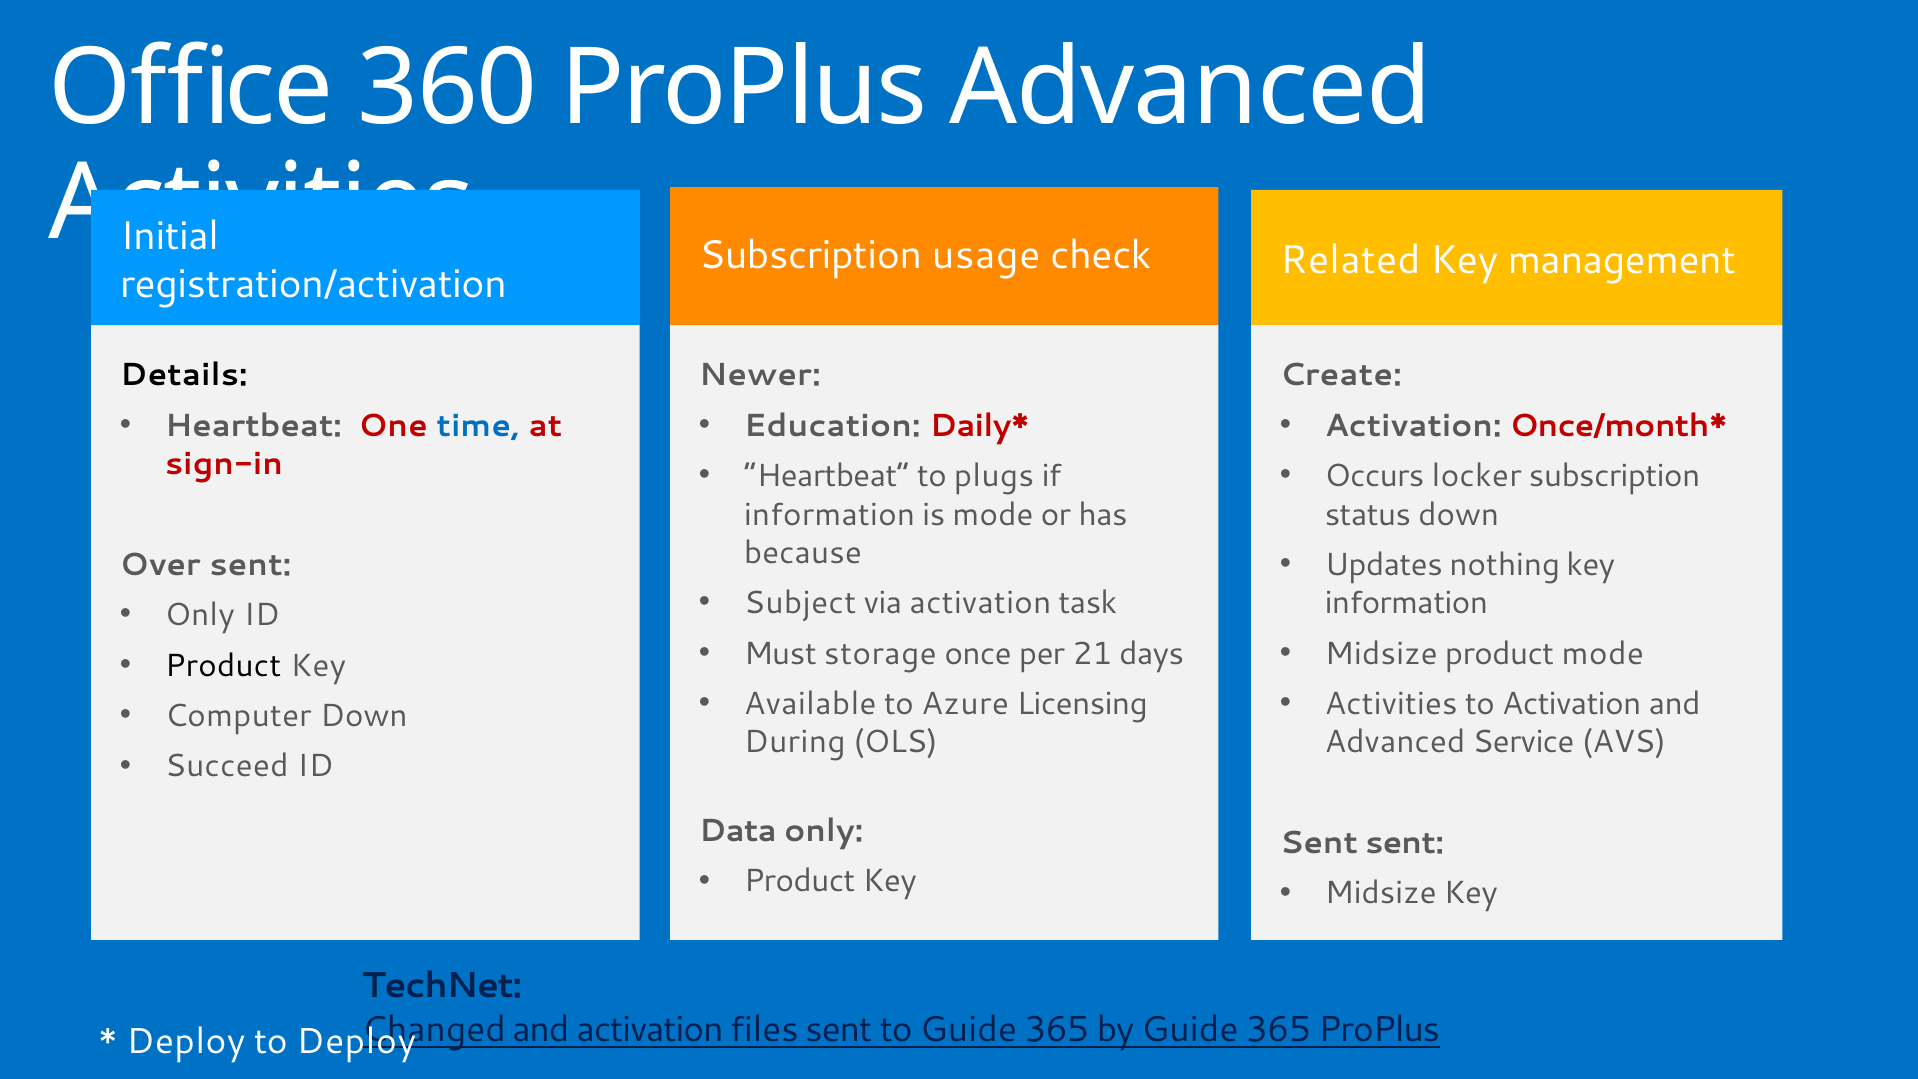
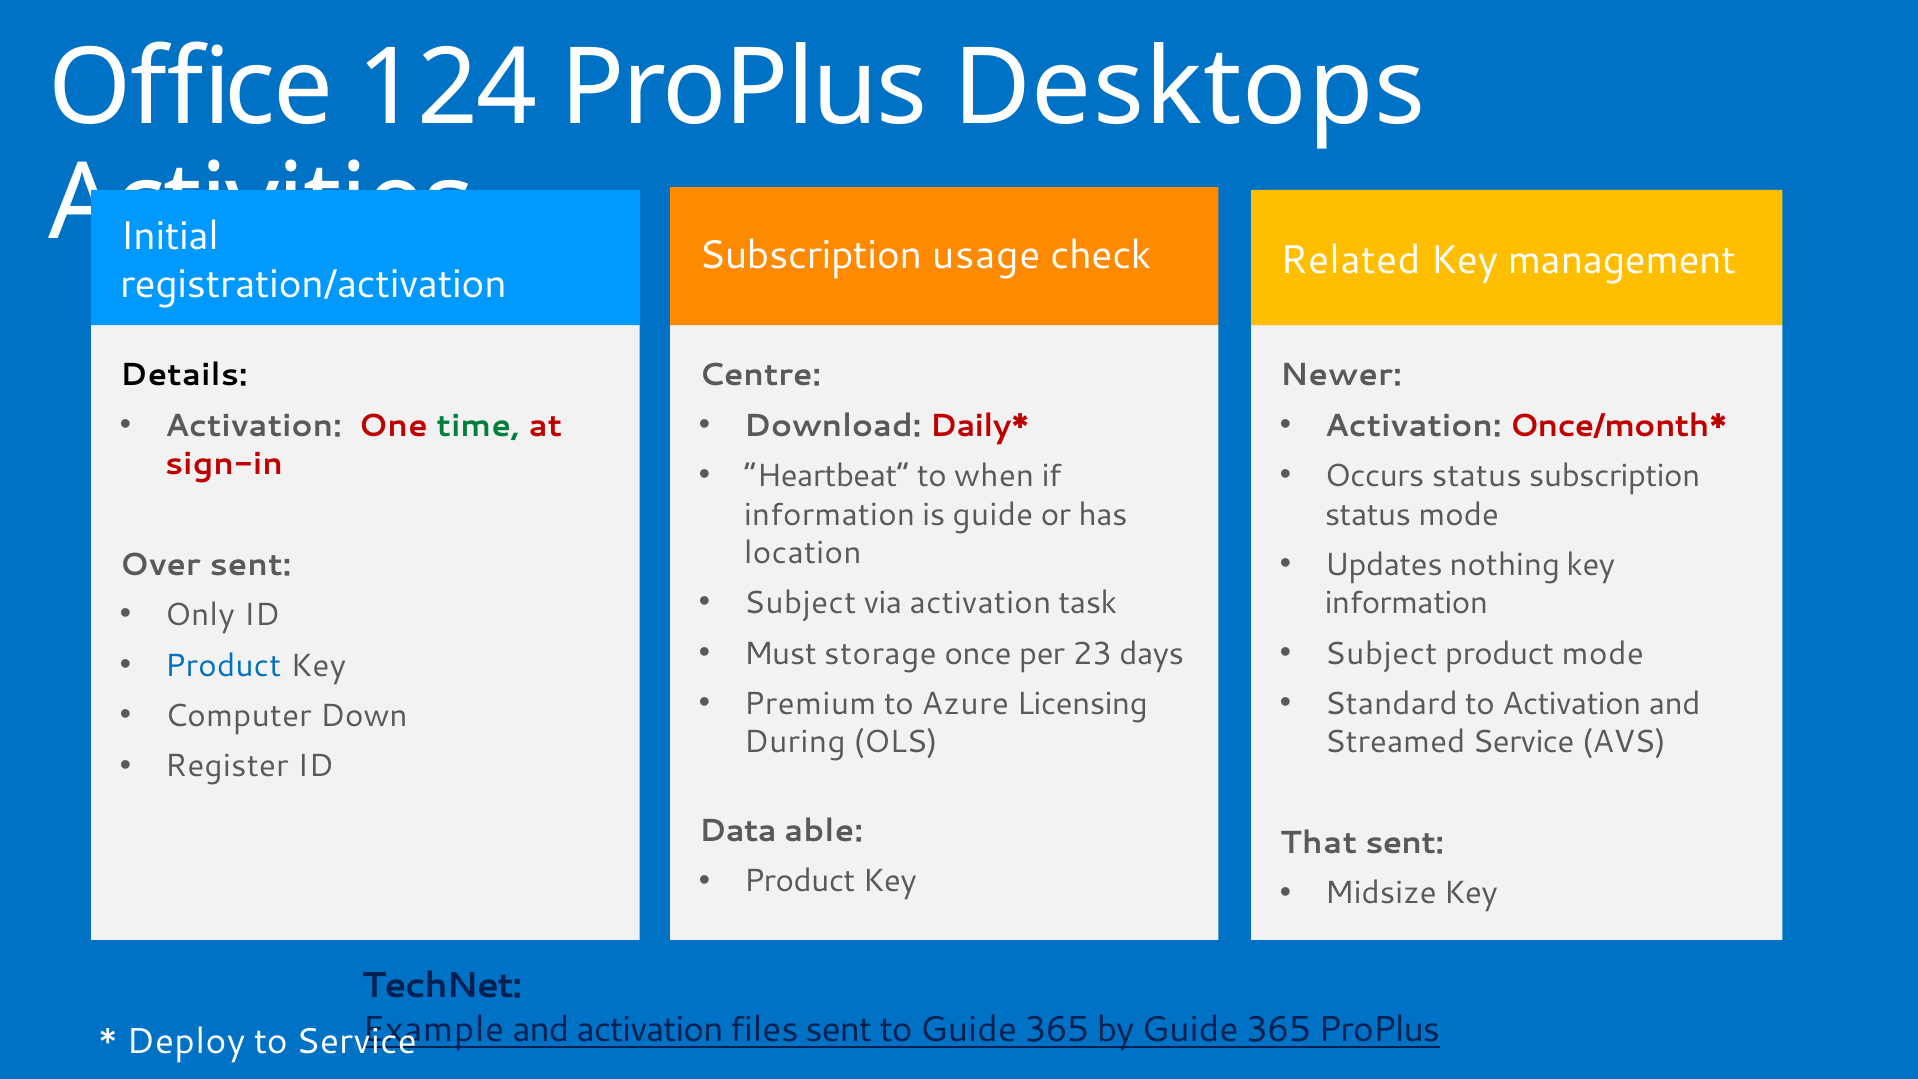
360: 360 -> 124
ProPlus Advanced: Advanced -> Desktops
Newer: Newer -> Centre
Create: Create -> Newer
Heartbeat at (253, 426): Heartbeat -> Activation
time colour: blue -> green
Education: Education -> Download
plugs: plugs -> when
Occurs locker: locker -> status
is mode: mode -> guide
status down: down -> mode
because: because -> location
21: 21 -> 23
Midsize at (1381, 654): Midsize -> Subject
Product at (223, 665) colour: black -> blue
Available: Available -> Premium
Activities at (1391, 704): Activities -> Standard
Advanced at (1395, 742): Advanced -> Streamed
Succeed: Succeed -> Register
Data only: only -> able
Sent at (1319, 843): Sent -> That
Changed: Changed -> Example
to Deploy: Deploy -> Service
